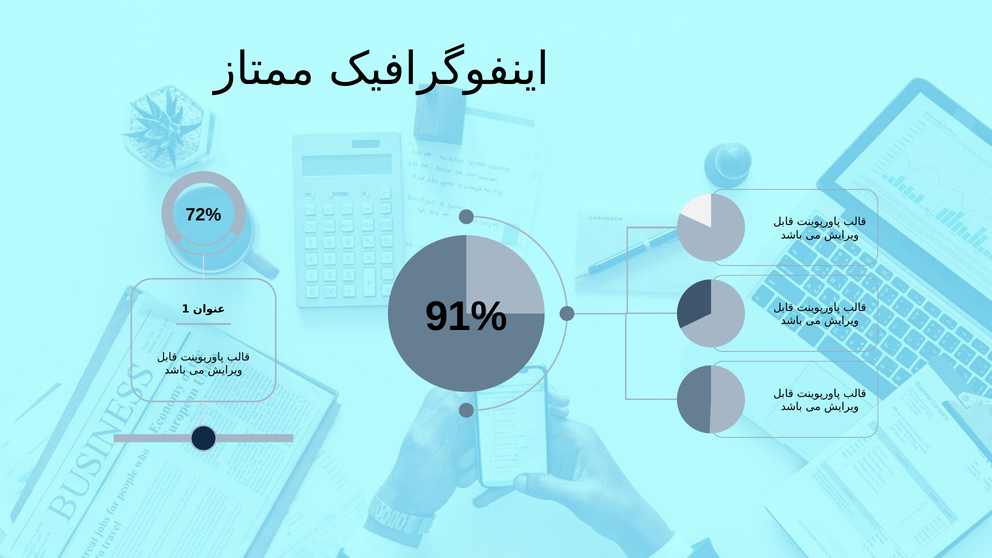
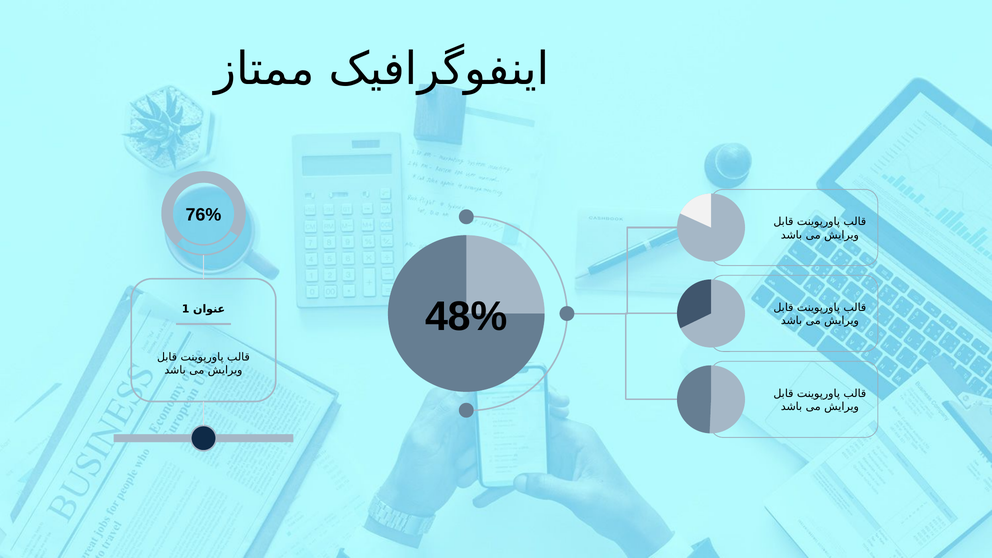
72%: 72% -> 76%
91%: 91% -> 48%
